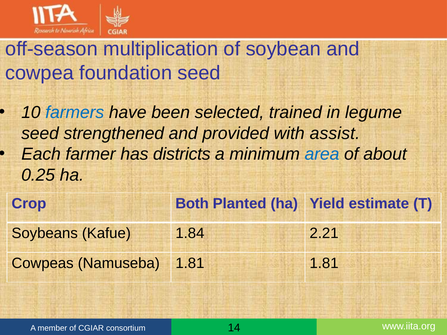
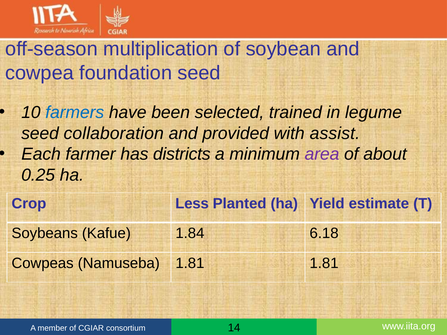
strengthened: strengthened -> collaboration
area colour: blue -> purple
Both: Both -> Less
2.21: 2.21 -> 6.18
